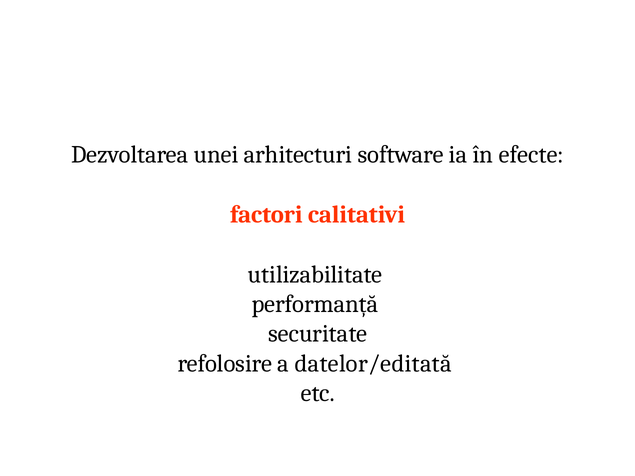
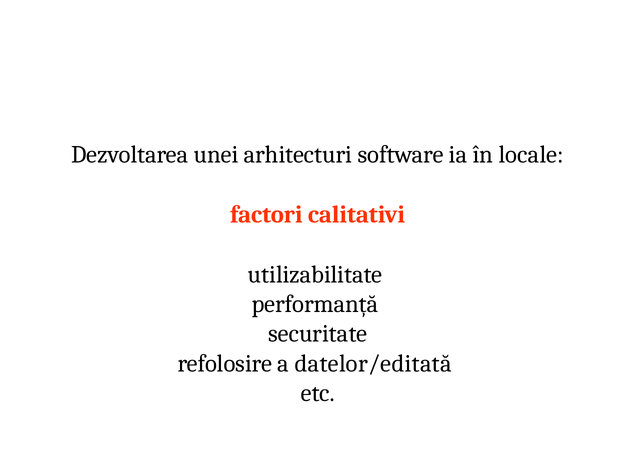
efecte: efecte -> locale
